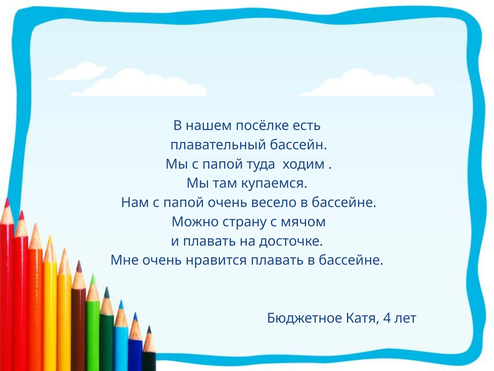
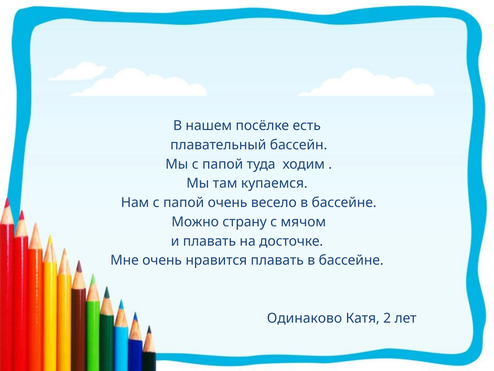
Бюджетное: Бюджетное -> Одинаково
4: 4 -> 2
